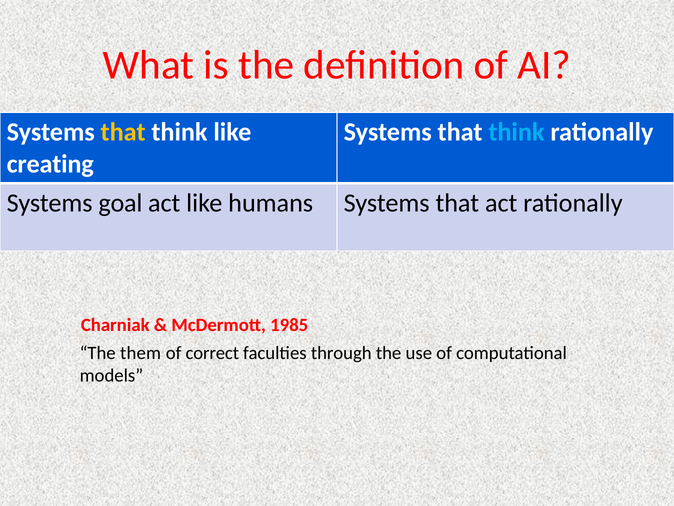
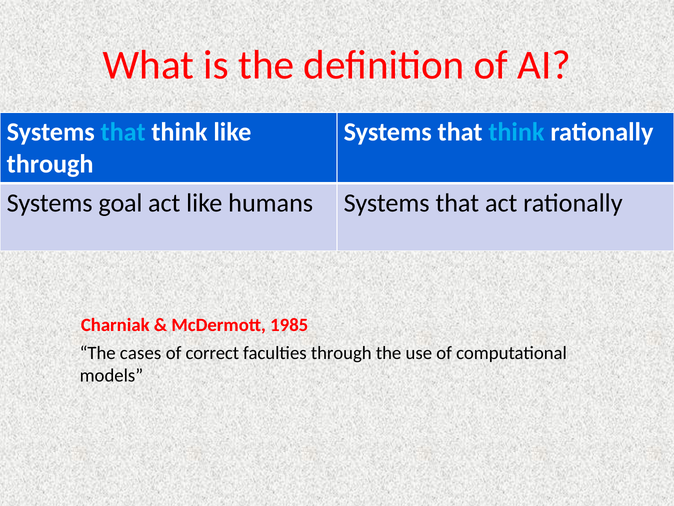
that at (123, 132) colour: yellow -> light blue
creating at (50, 164): creating -> through
them: them -> cases
